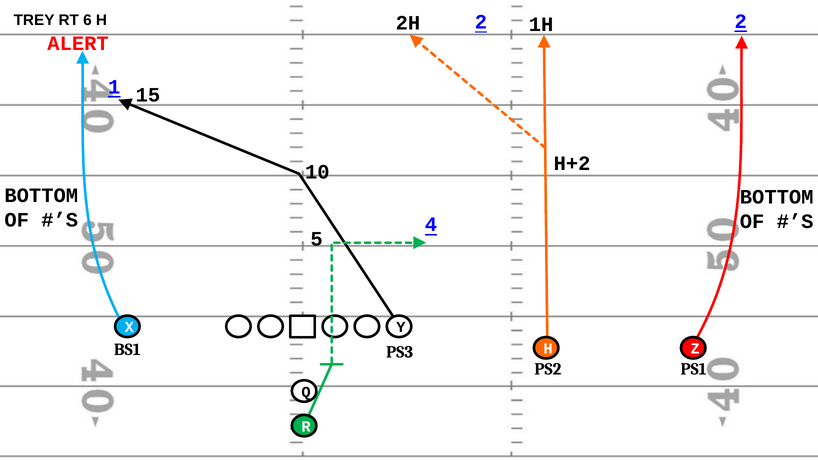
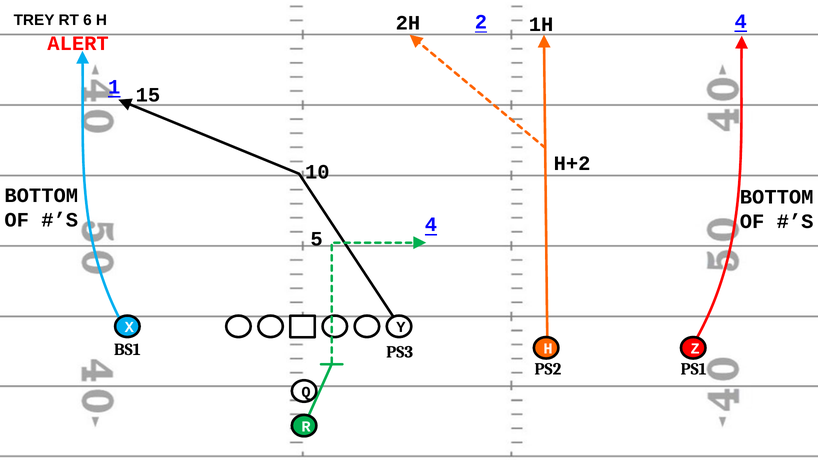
2 2: 2 -> 4
